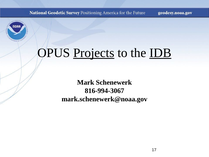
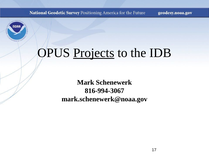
IDB underline: present -> none
